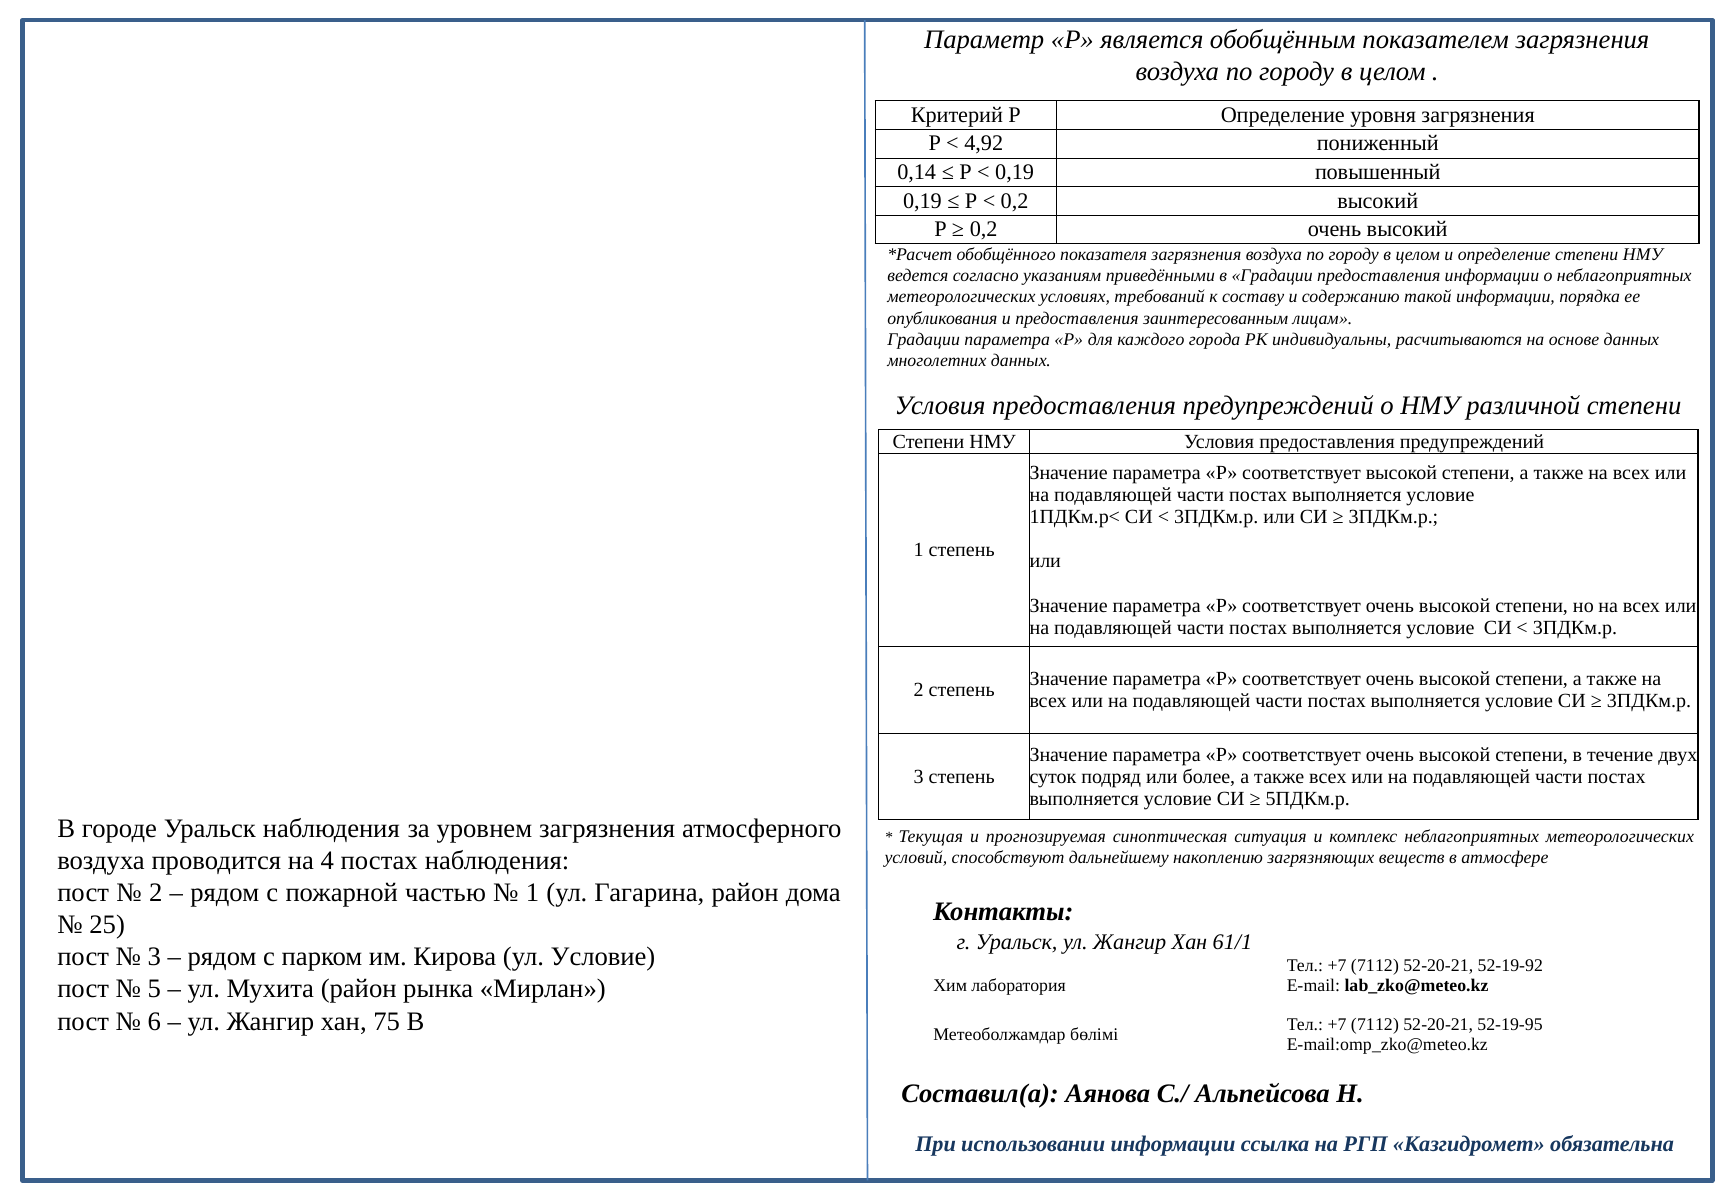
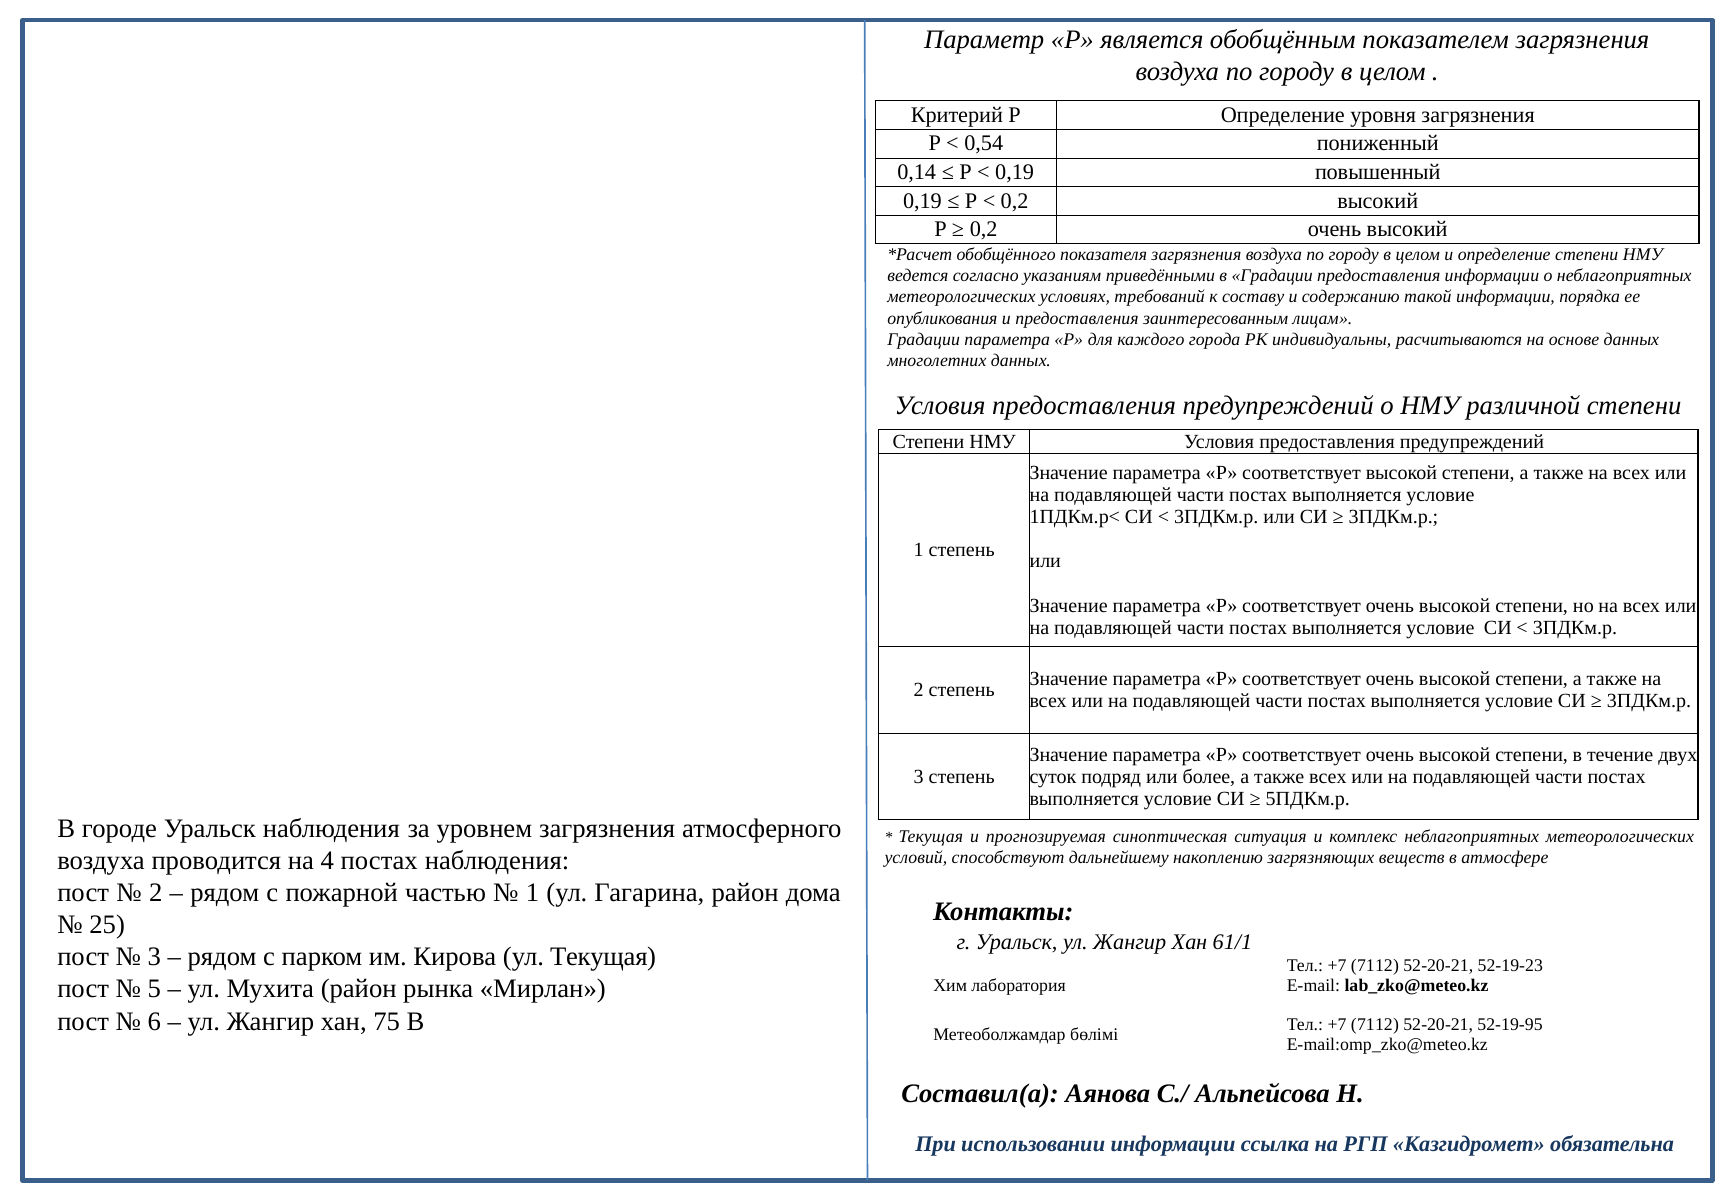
4,92: 4,92 -> 0,54
ул Условие: Условие -> Текущая
52-19-92: 52-19-92 -> 52-19-23
